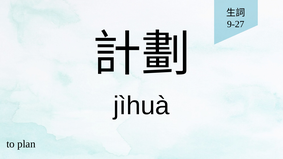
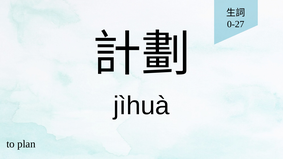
9-27: 9-27 -> 0-27
